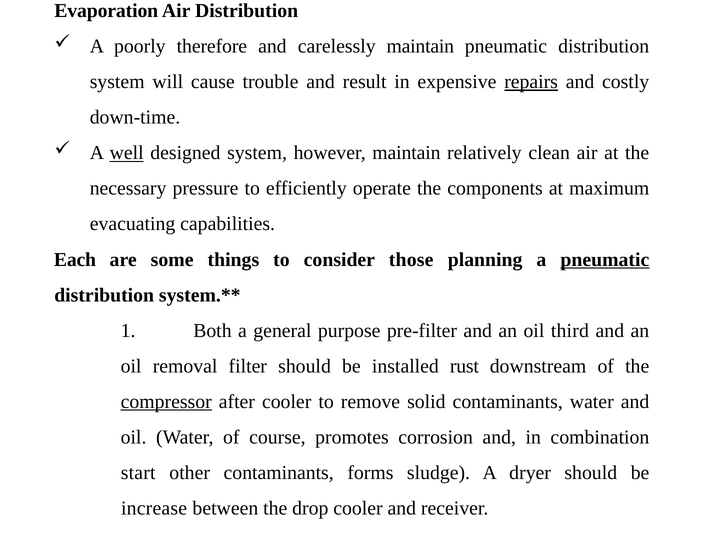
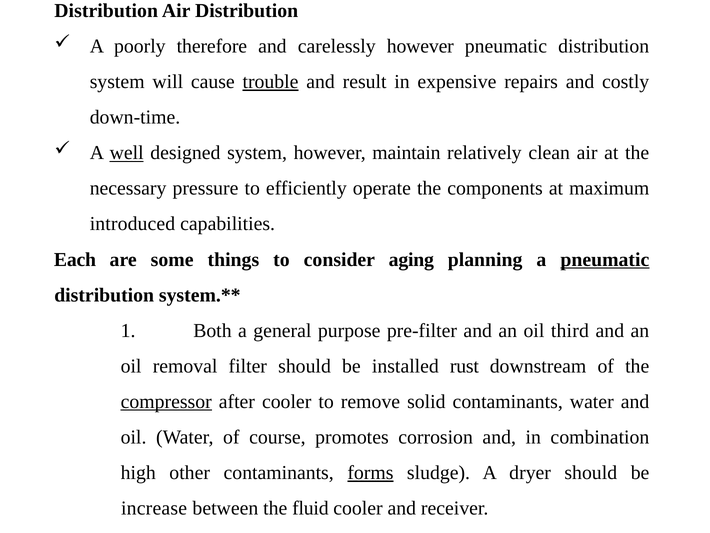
Evaporation at (106, 11): Evaporation -> Distribution
carelessly maintain: maintain -> however
trouble underline: none -> present
repairs underline: present -> none
evacuating: evacuating -> introduced
those: those -> aging
start: start -> high
forms underline: none -> present
drop: drop -> fluid
